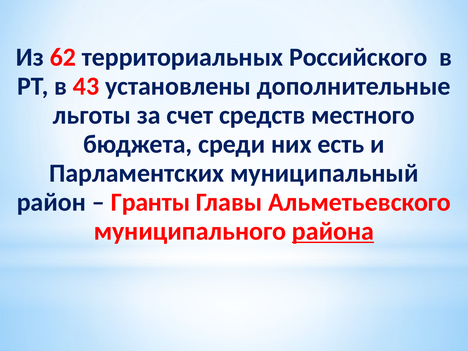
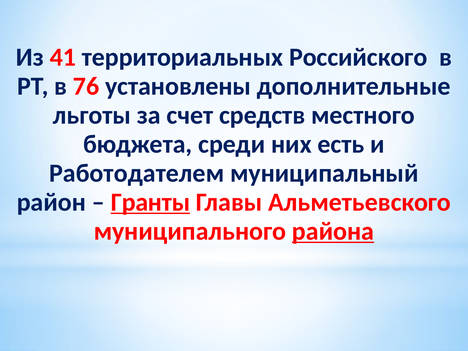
62: 62 -> 41
43: 43 -> 76
Парламентских: Парламентских -> Работодателем
Гранты underline: none -> present
